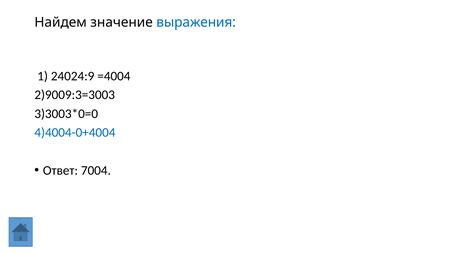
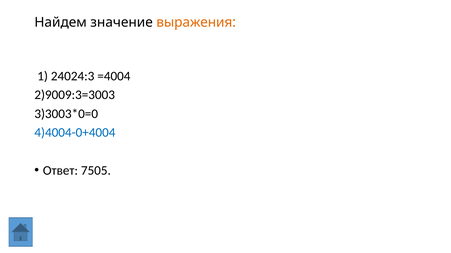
выражения colour: blue -> orange
24024:9: 24024:9 -> 24024:3
7004: 7004 -> 7505
